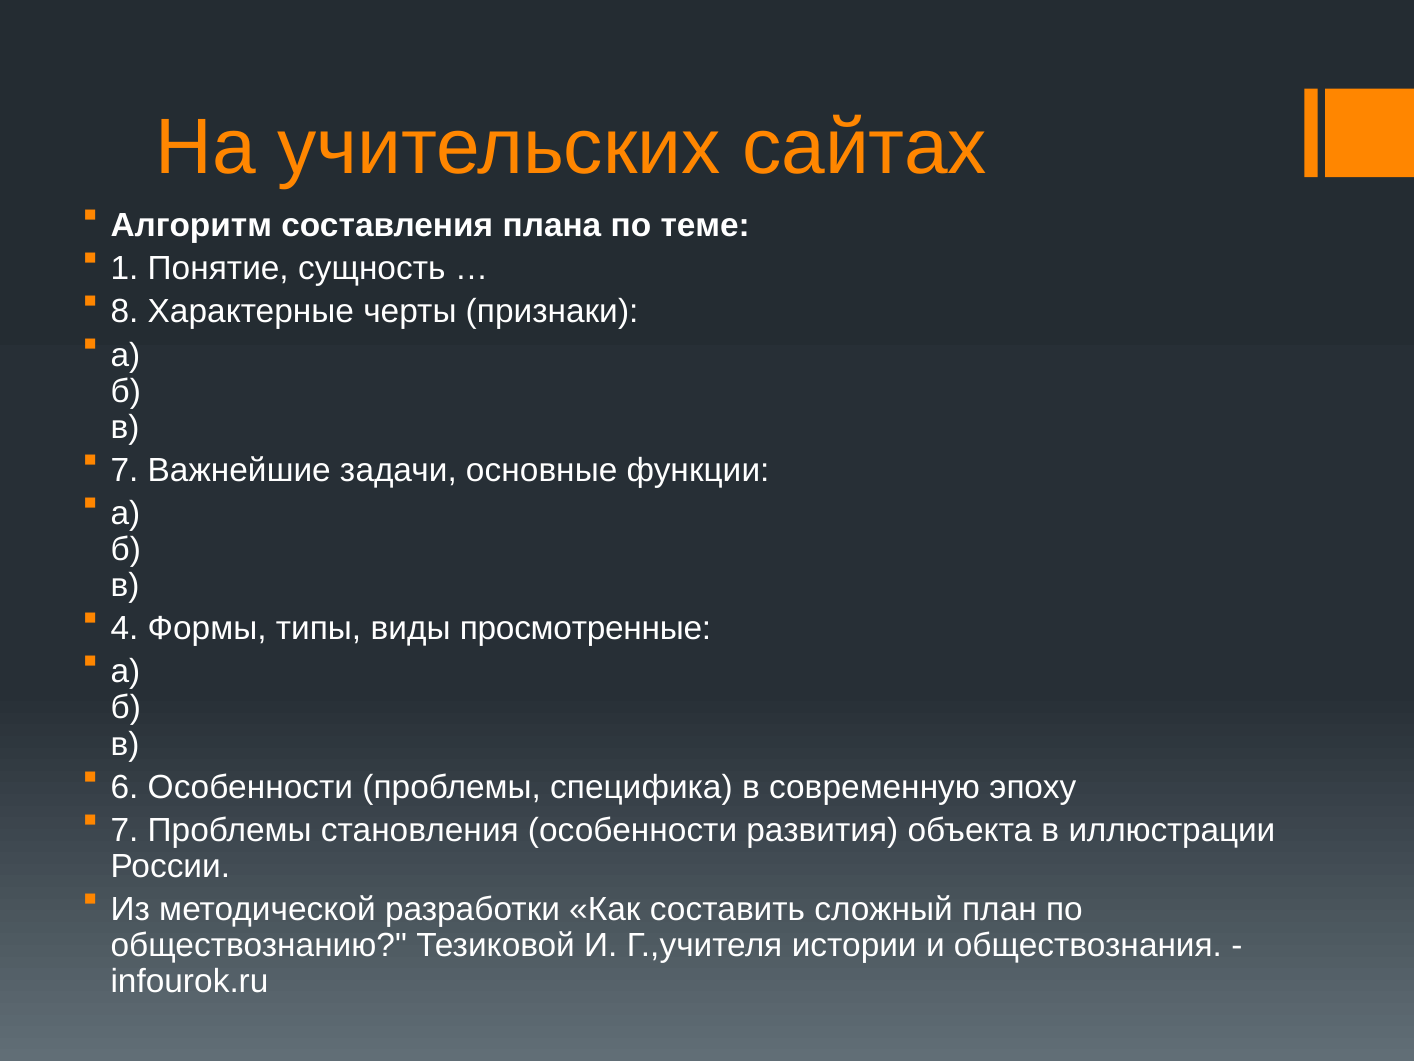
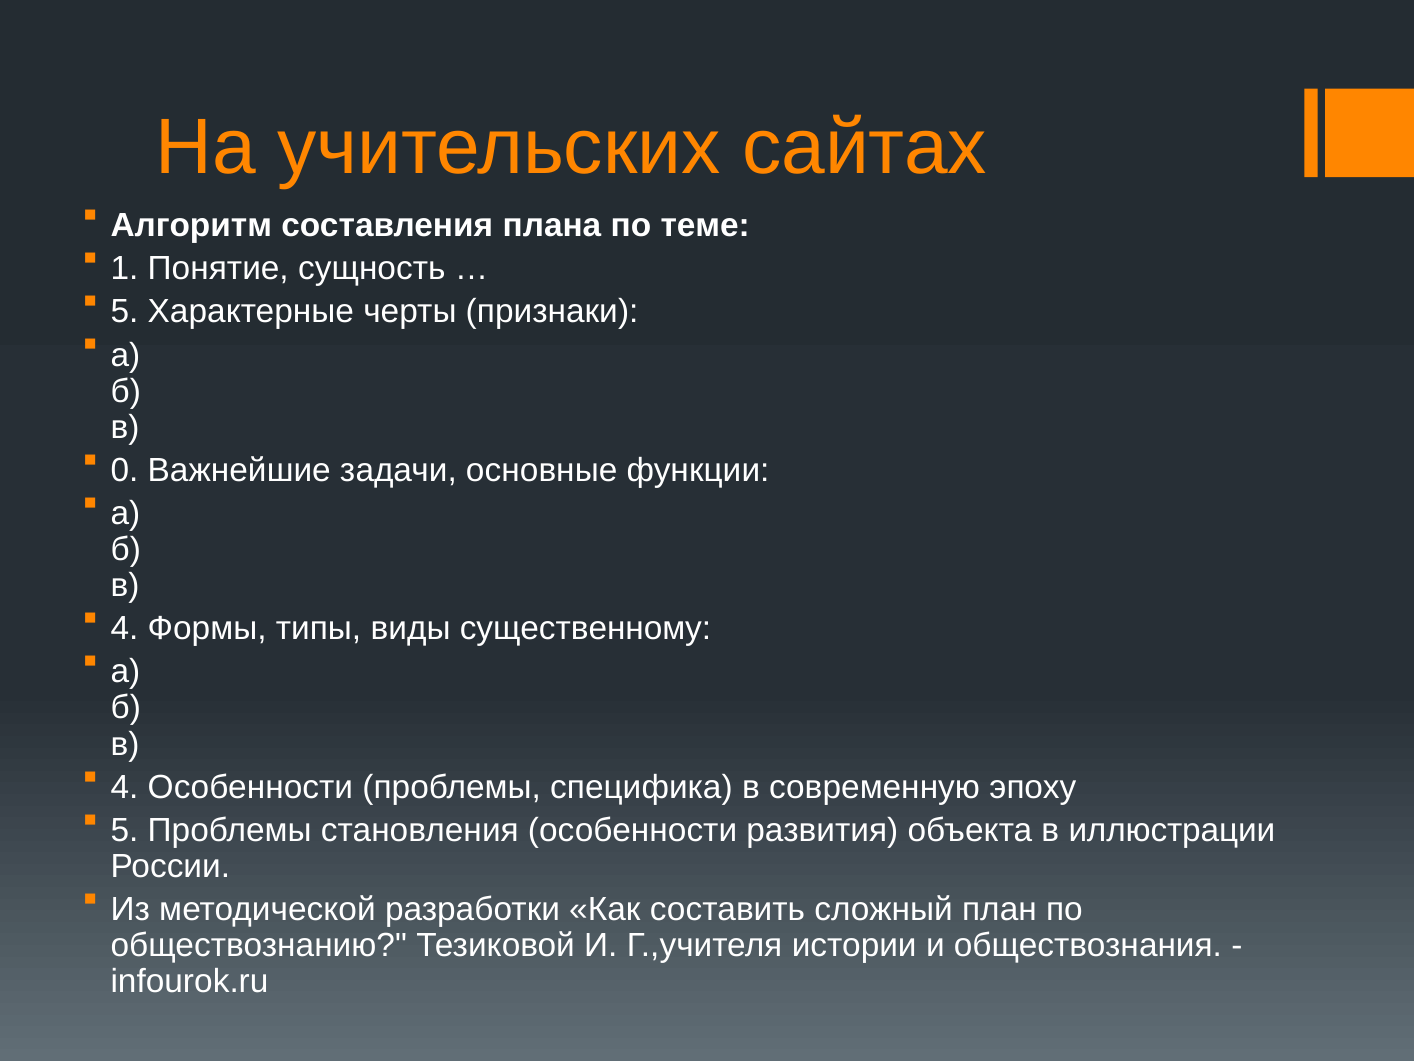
8 at (125, 312): 8 -> 5
7 at (125, 470): 7 -> 0
просмотренные: просмотренные -> существенному
6 at (125, 787): 6 -> 4
7 at (125, 830): 7 -> 5
